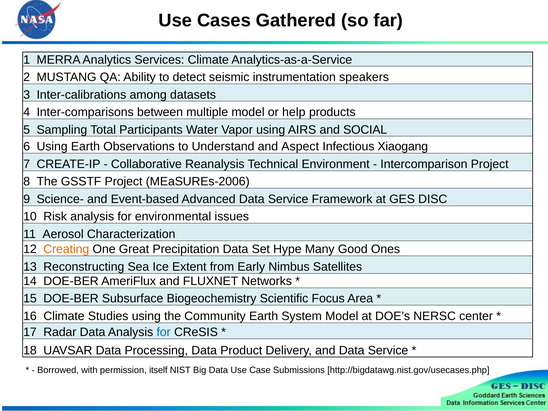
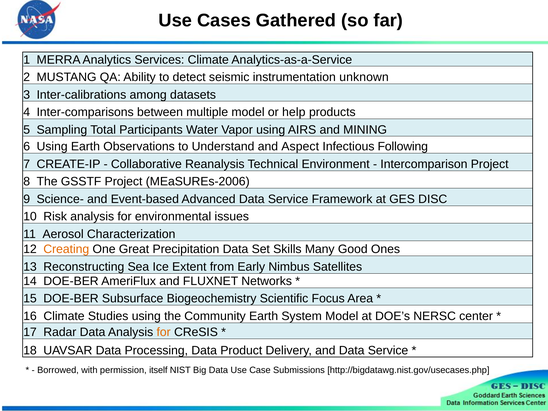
speakers: speakers -> unknown
SOCIAL: SOCIAL -> MINING
Xiaogang: Xiaogang -> Following
Hype: Hype -> Skills
for at (164, 332) colour: blue -> orange
